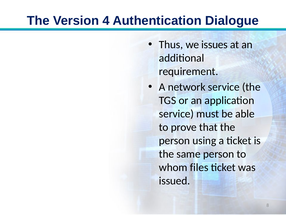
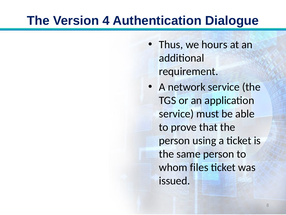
issues: issues -> hours
